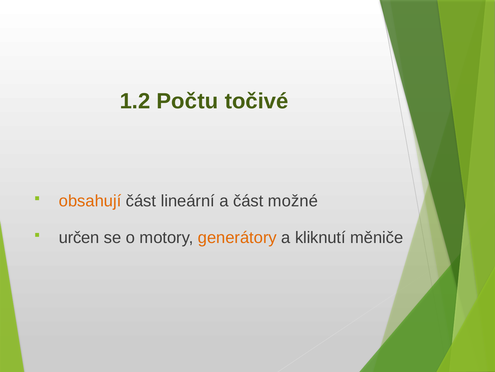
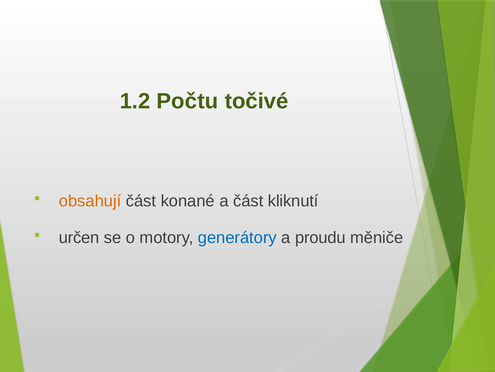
lineární: lineární -> konané
možné: možné -> kliknutí
generátory colour: orange -> blue
kliknutí: kliknutí -> proudu
